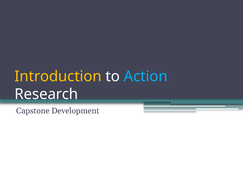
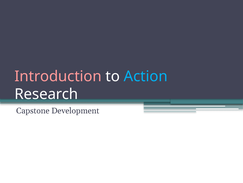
Introduction colour: yellow -> pink
